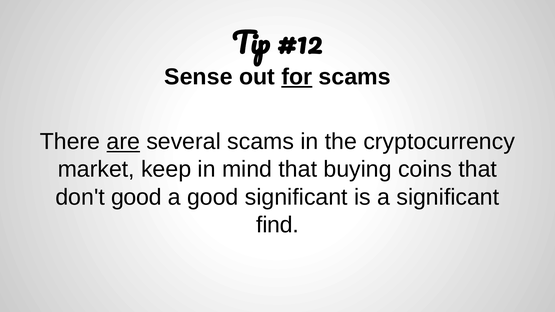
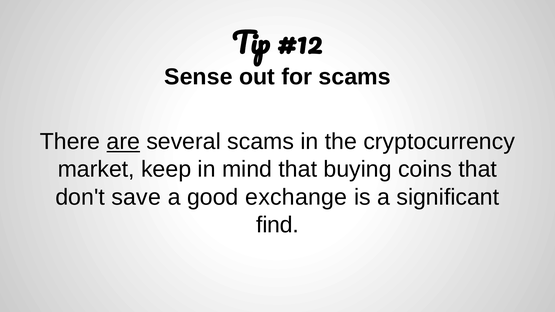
for underline: present -> none
don't good: good -> save
good significant: significant -> exchange
